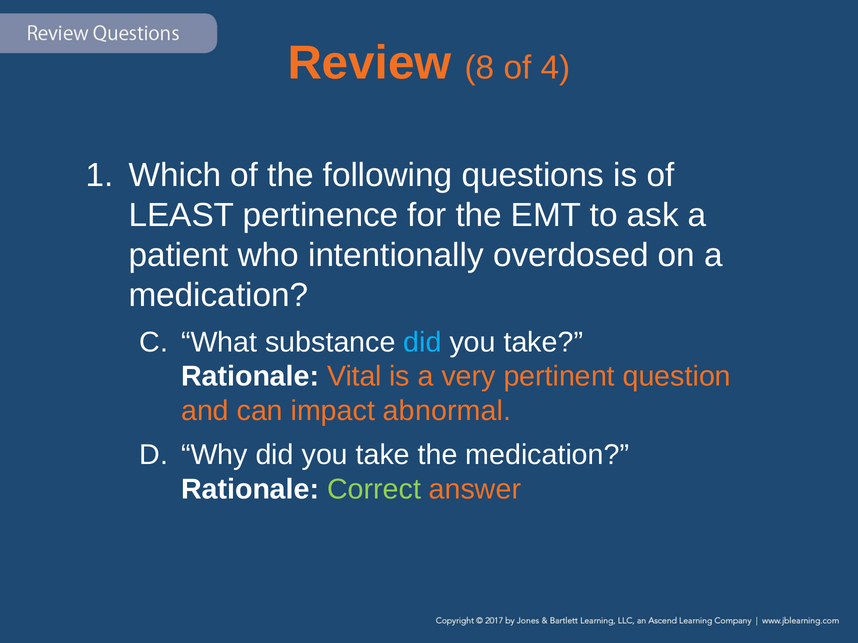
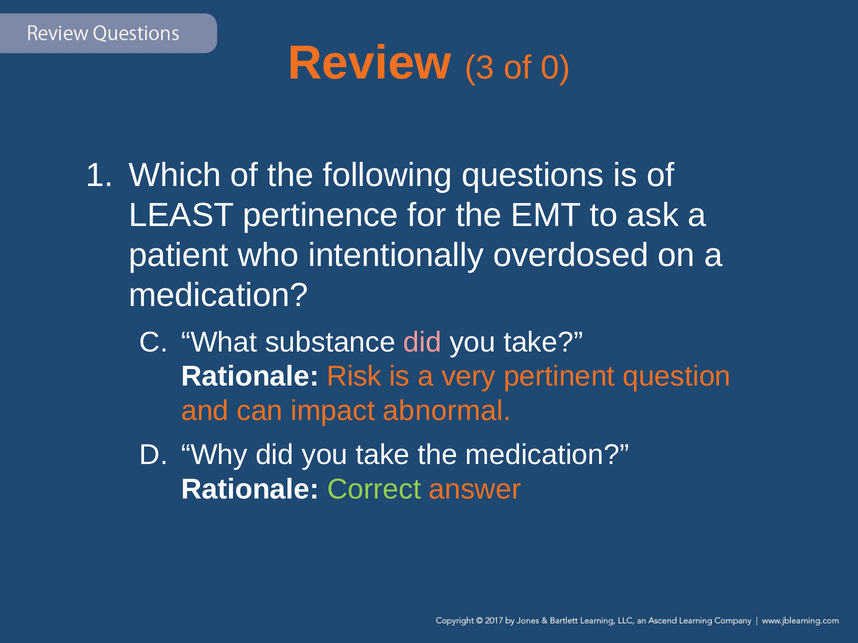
8: 8 -> 3
4: 4 -> 0
did at (423, 342) colour: light blue -> pink
Vital: Vital -> Risk
